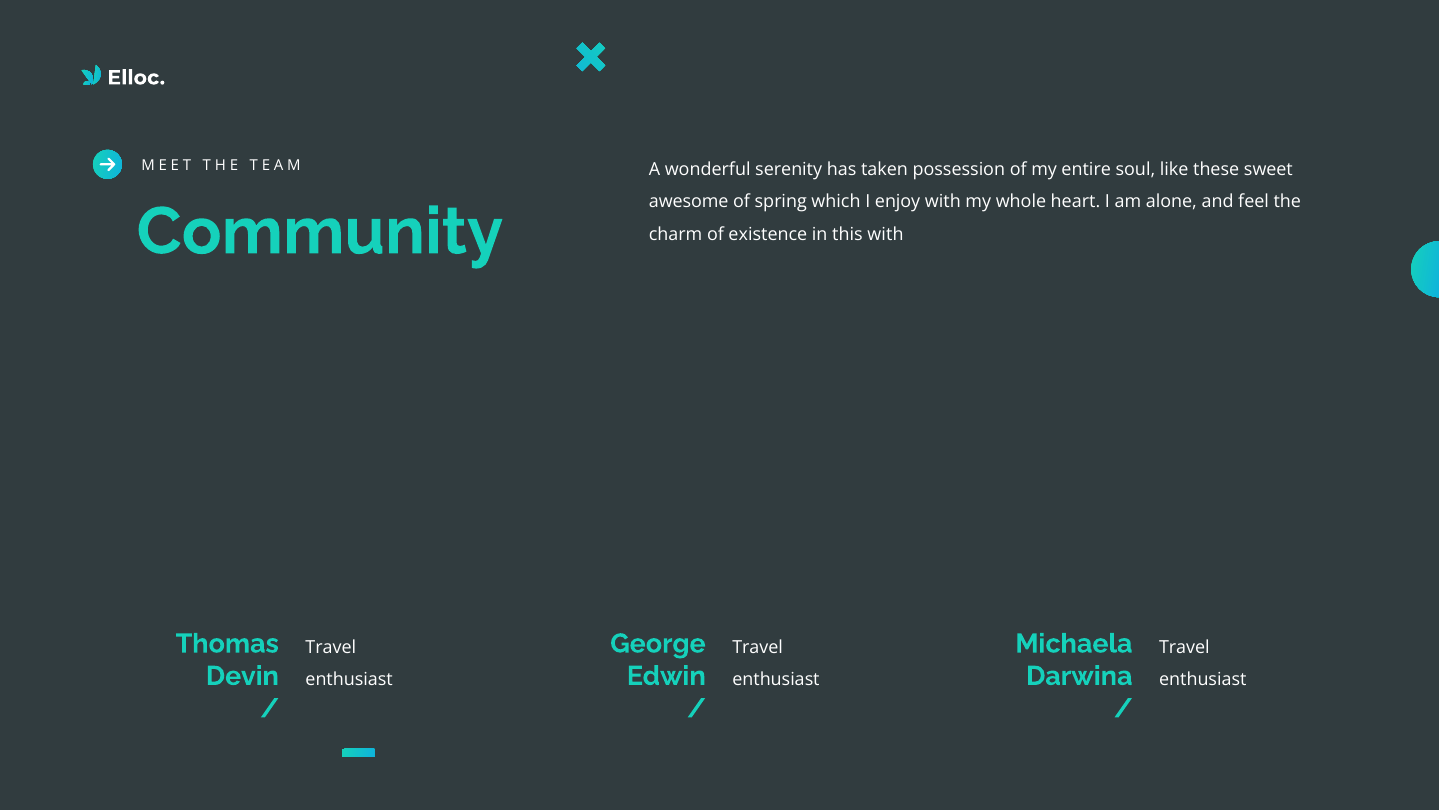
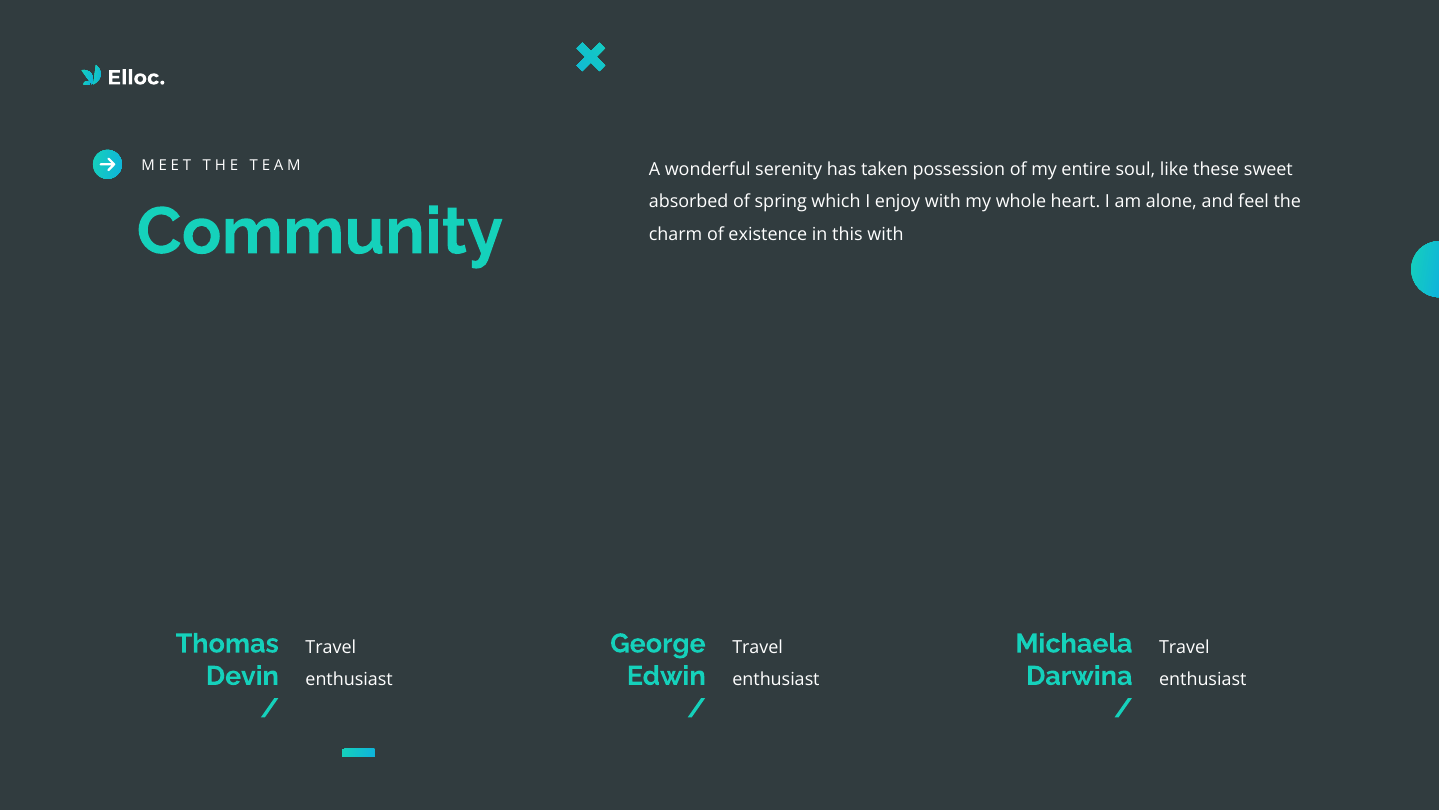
awesome: awesome -> absorbed
